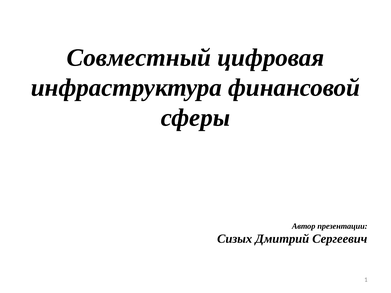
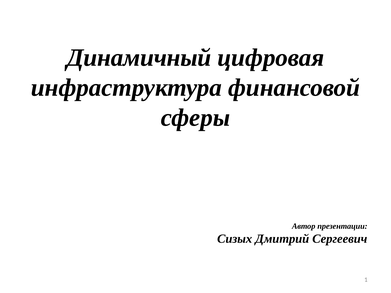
Совместный: Совместный -> Динамичный
